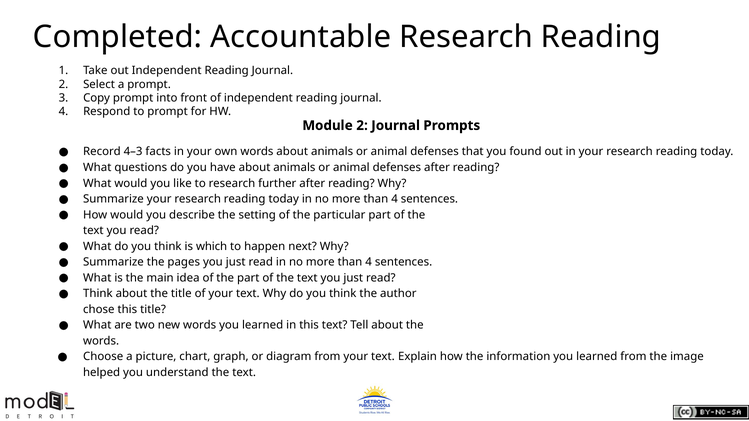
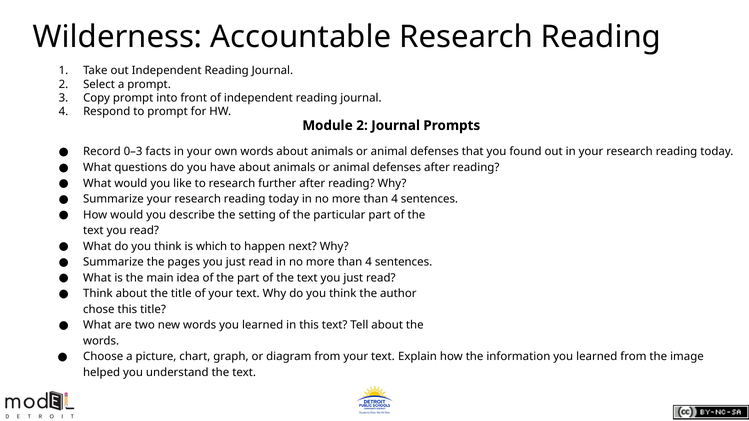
Completed: Completed -> Wilderness
4–3: 4–3 -> 0–3
